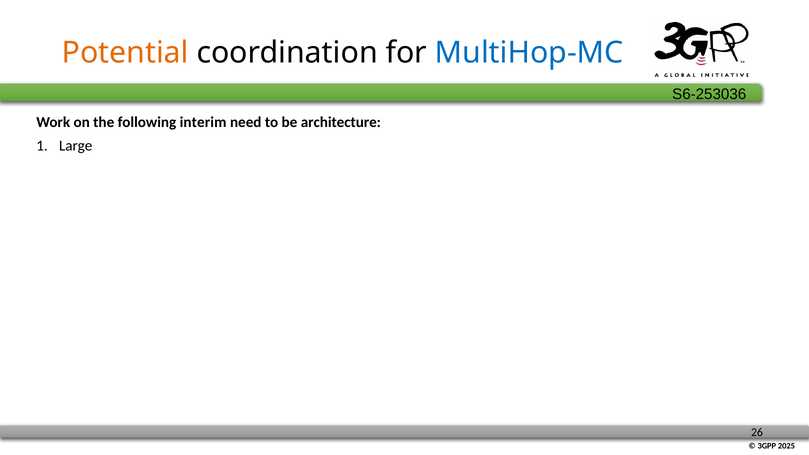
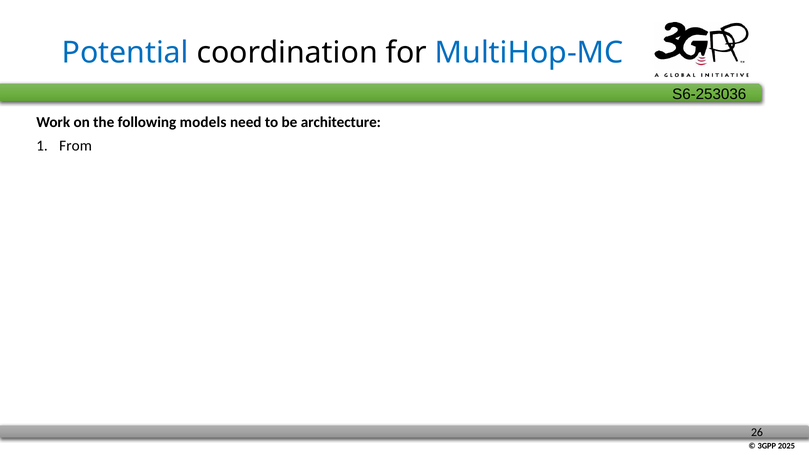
Potential colour: orange -> blue
interim: interim -> models
Large: Large -> From
